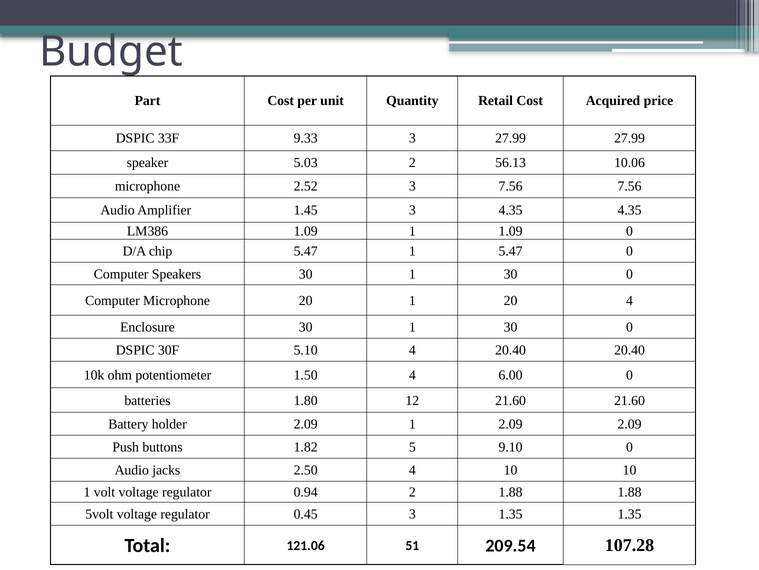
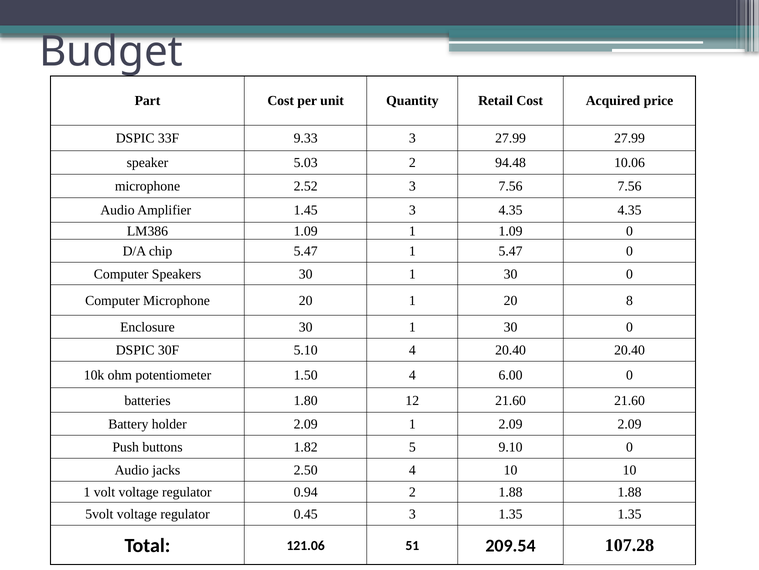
56.13: 56.13 -> 94.48
20 4: 4 -> 8
